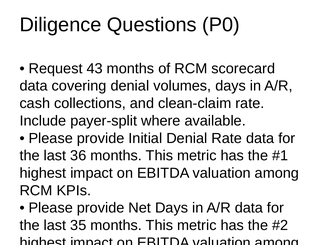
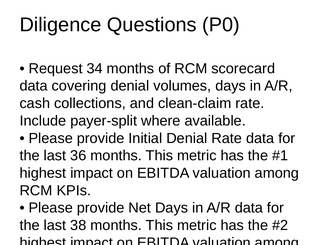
43: 43 -> 34
35: 35 -> 38
